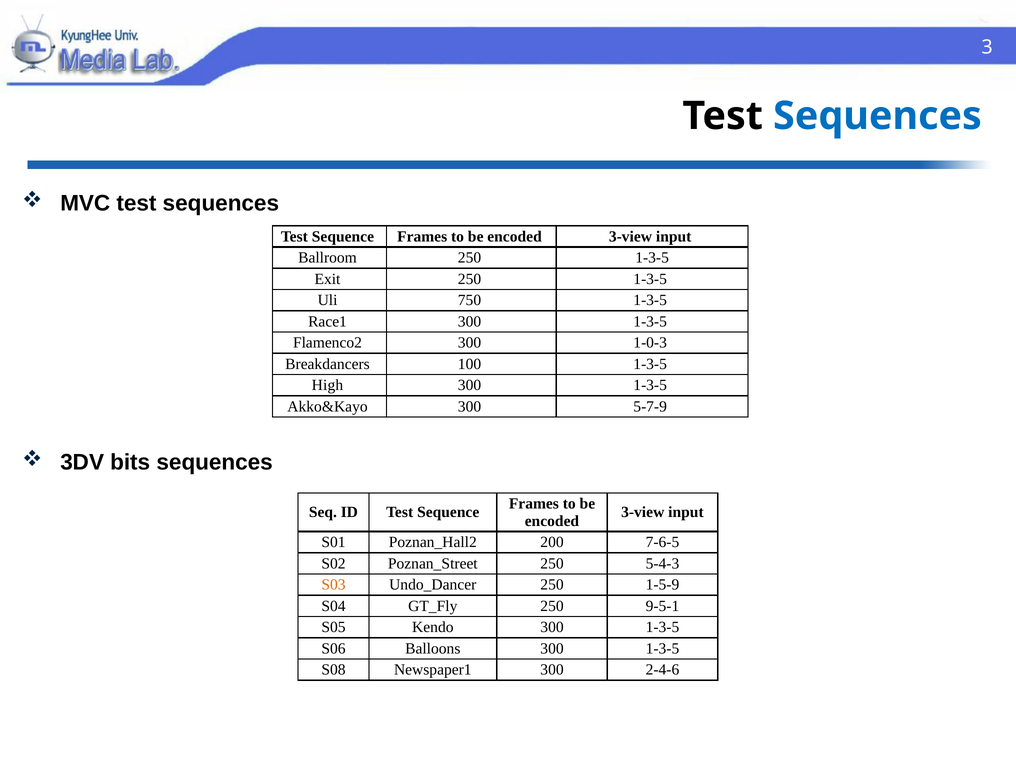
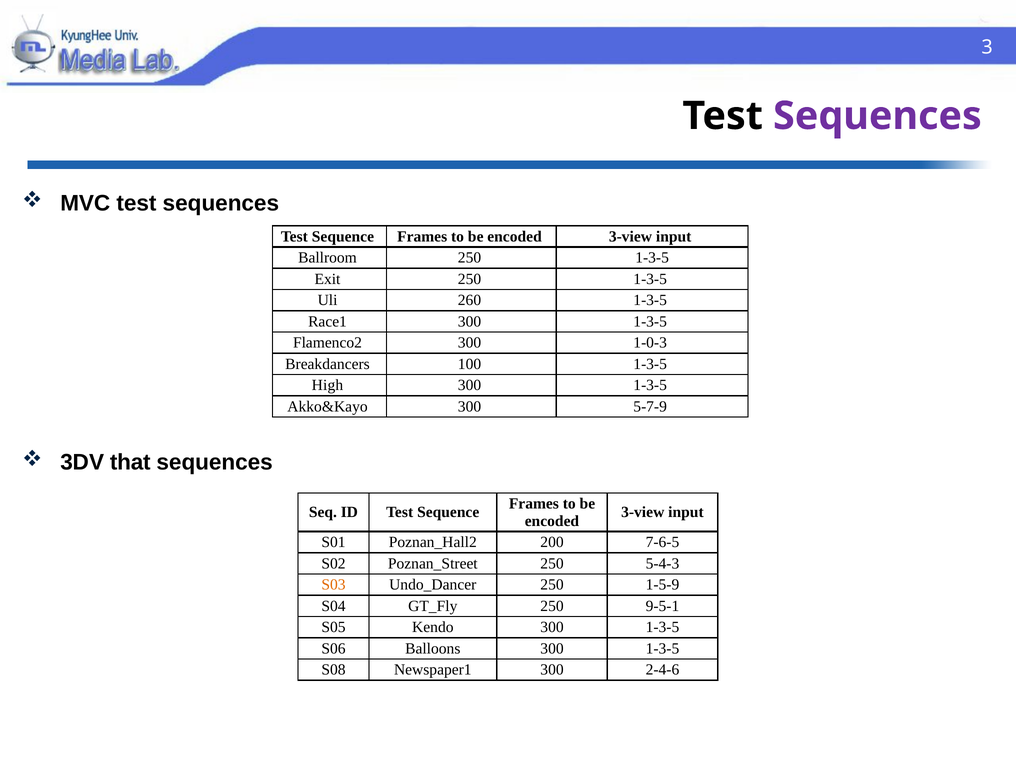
Sequences at (877, 116) colour: blue -> purple
750: 750 -> 260
bits: bits -> that
